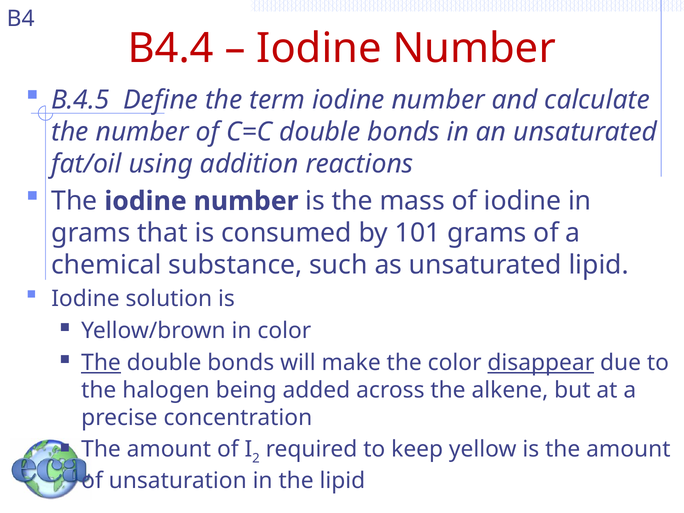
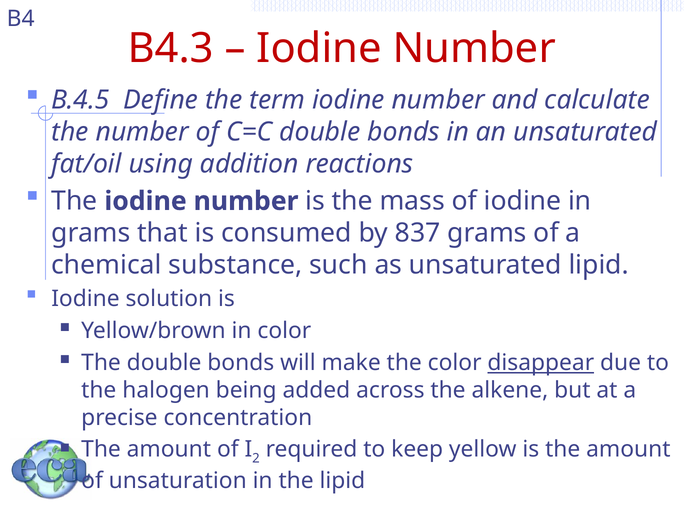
B4.4: B4.4 -> B4.3
101: 101 -> 837
The at (101, 363) underline: present -> none
